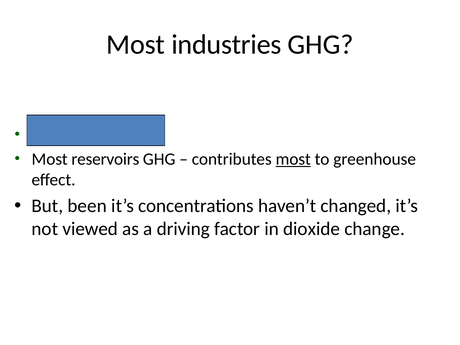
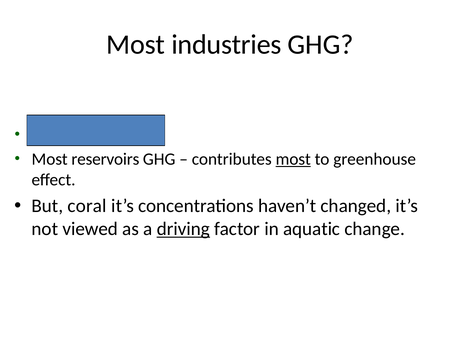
been: been -> coral
driving underline: none -> present
dioxide: dioxide -> aquatic
